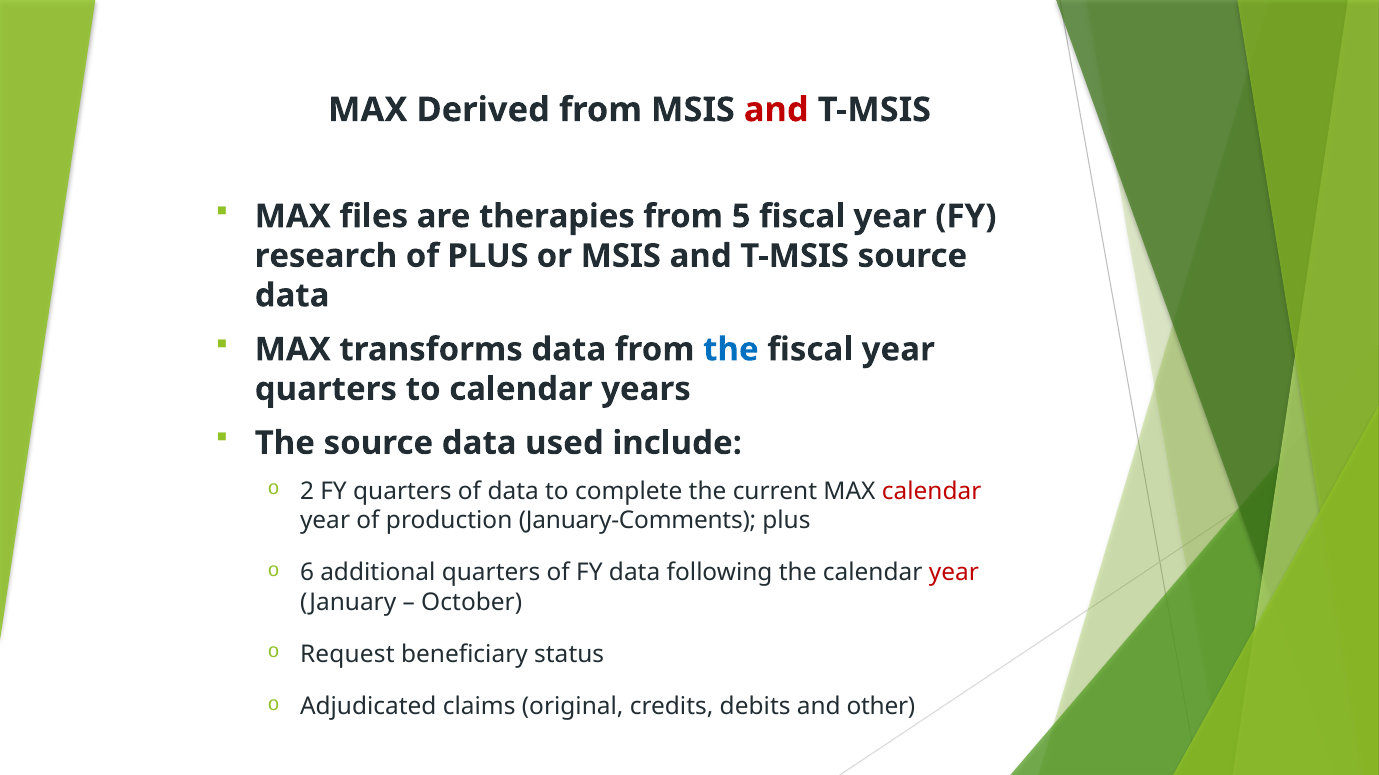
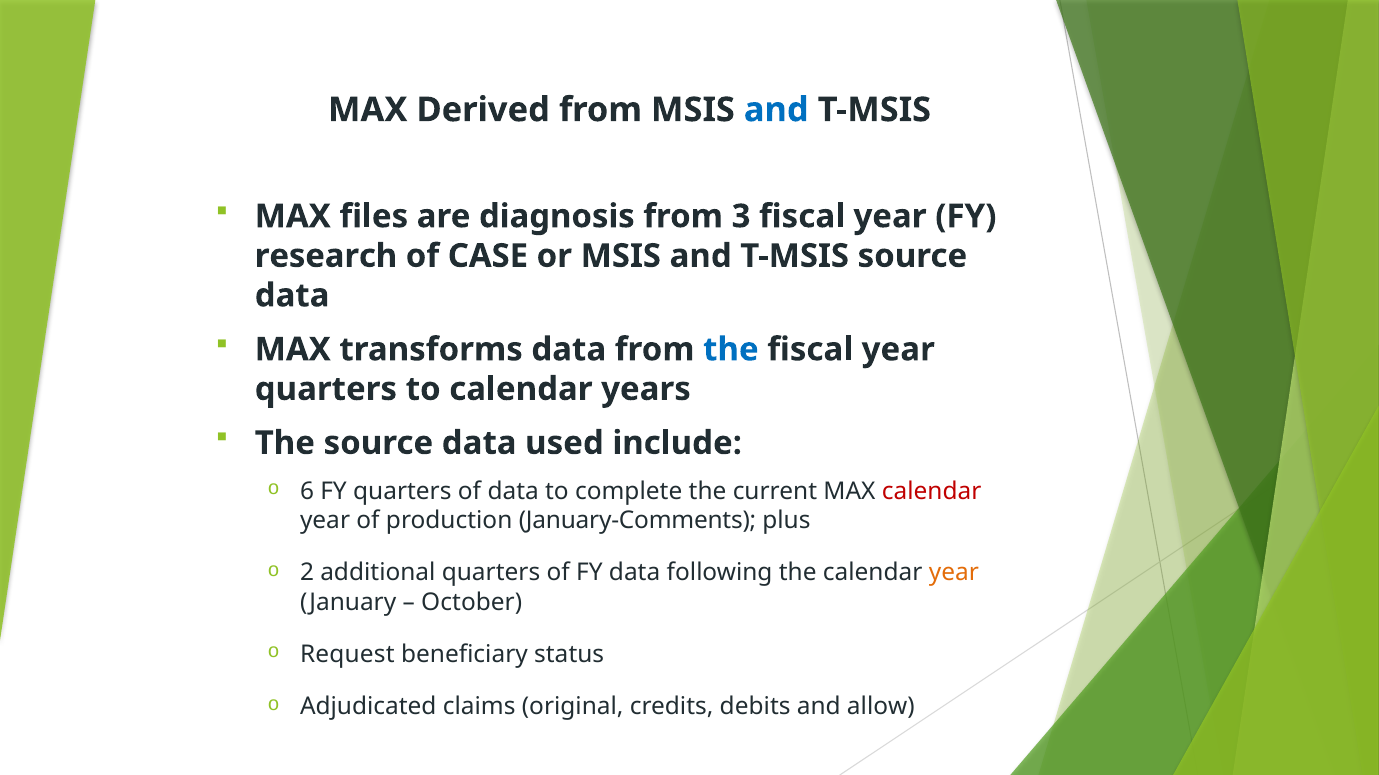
and at (776, 110) colour: red -> blue
therapies: therapies -> diagnosis
5: 5 -> 3
of PLUS: PLUS -> CASE
2: 2 -> 6
6: 6 -> 2
year at (954, 573) colour: red -> orange
other: other -> allow
